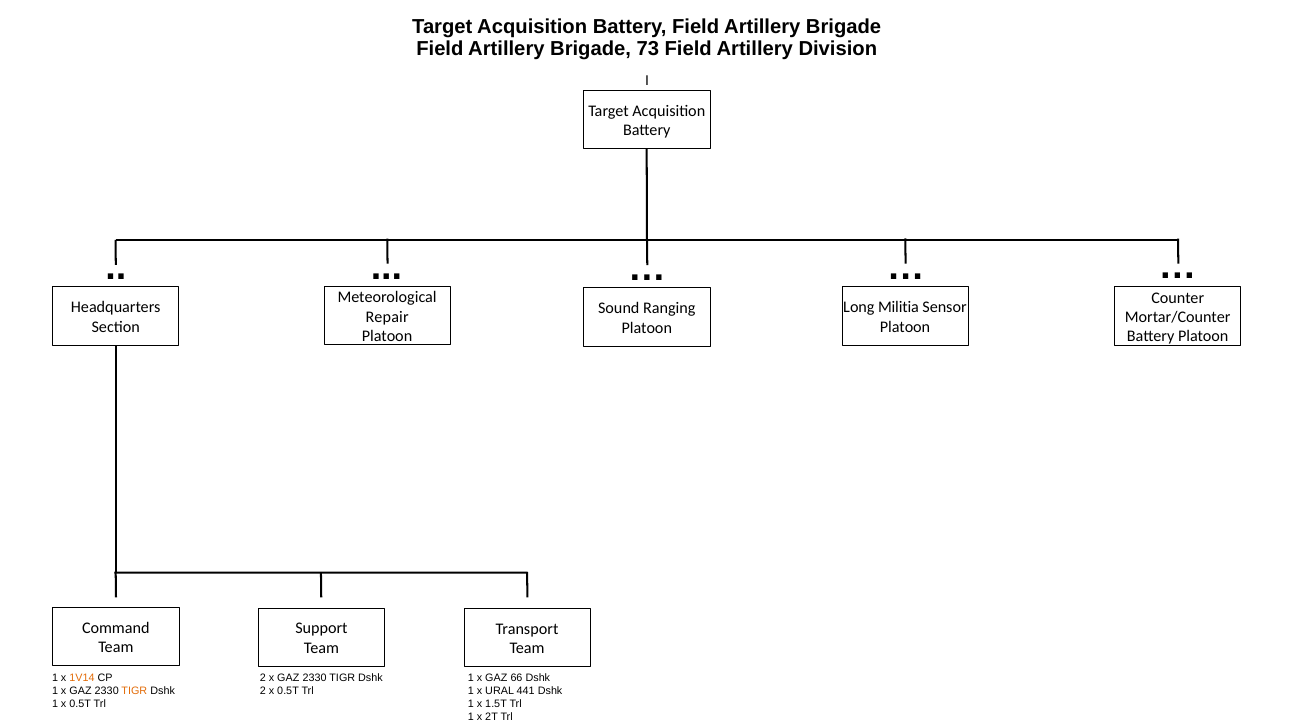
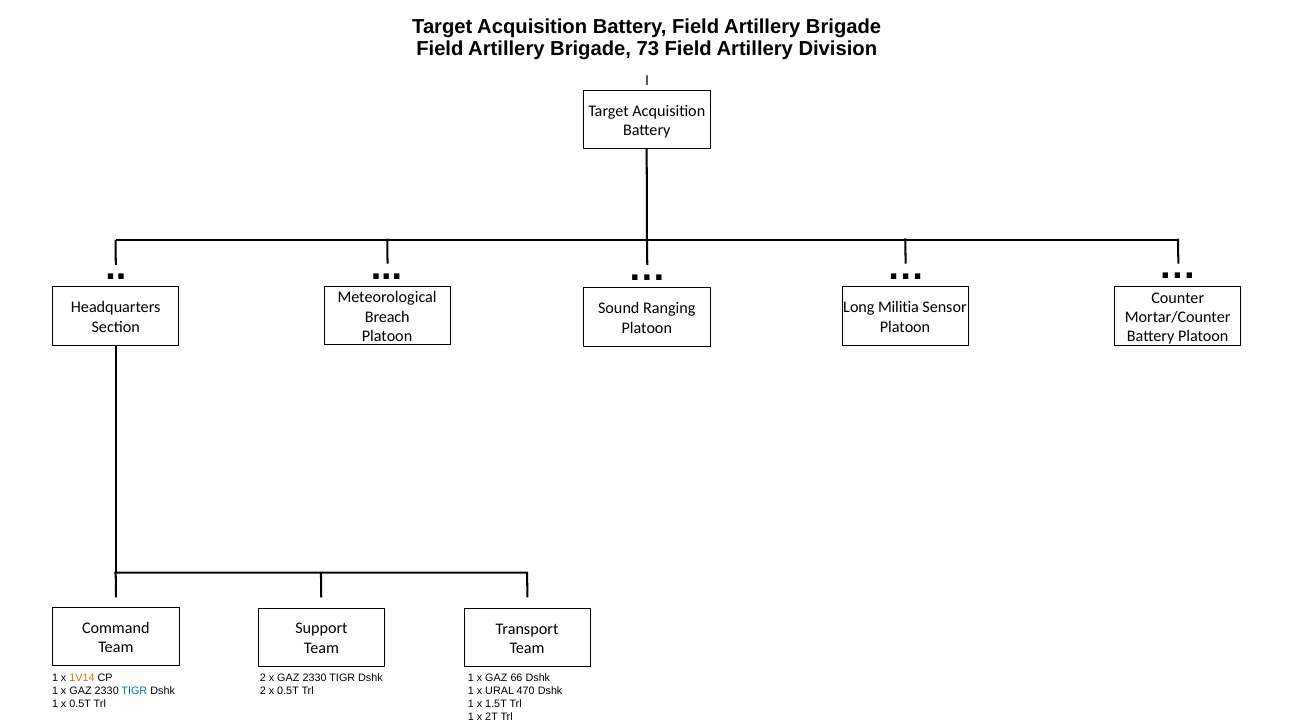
Repair: Repair -> Breach
TIGR at (134, 691) colour: orange -> blue
441: 441 -> 470
